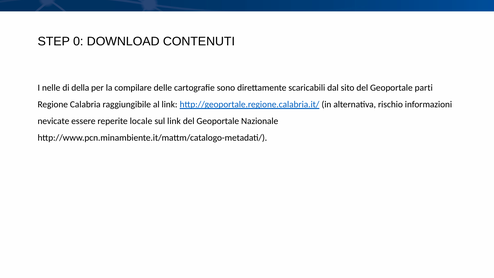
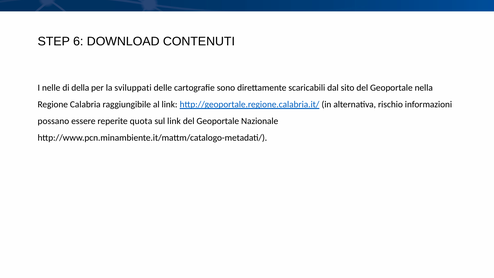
0: 0 -> 6
compilare: compilare -> sviluppati
parti: parti -> nella
nevicate: nevicate -> possano
locale: locale -> quota
